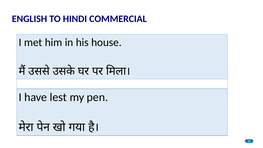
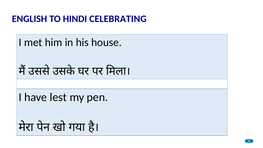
COMMERCIAL: COMMERCIAL -> CELEBRATING
